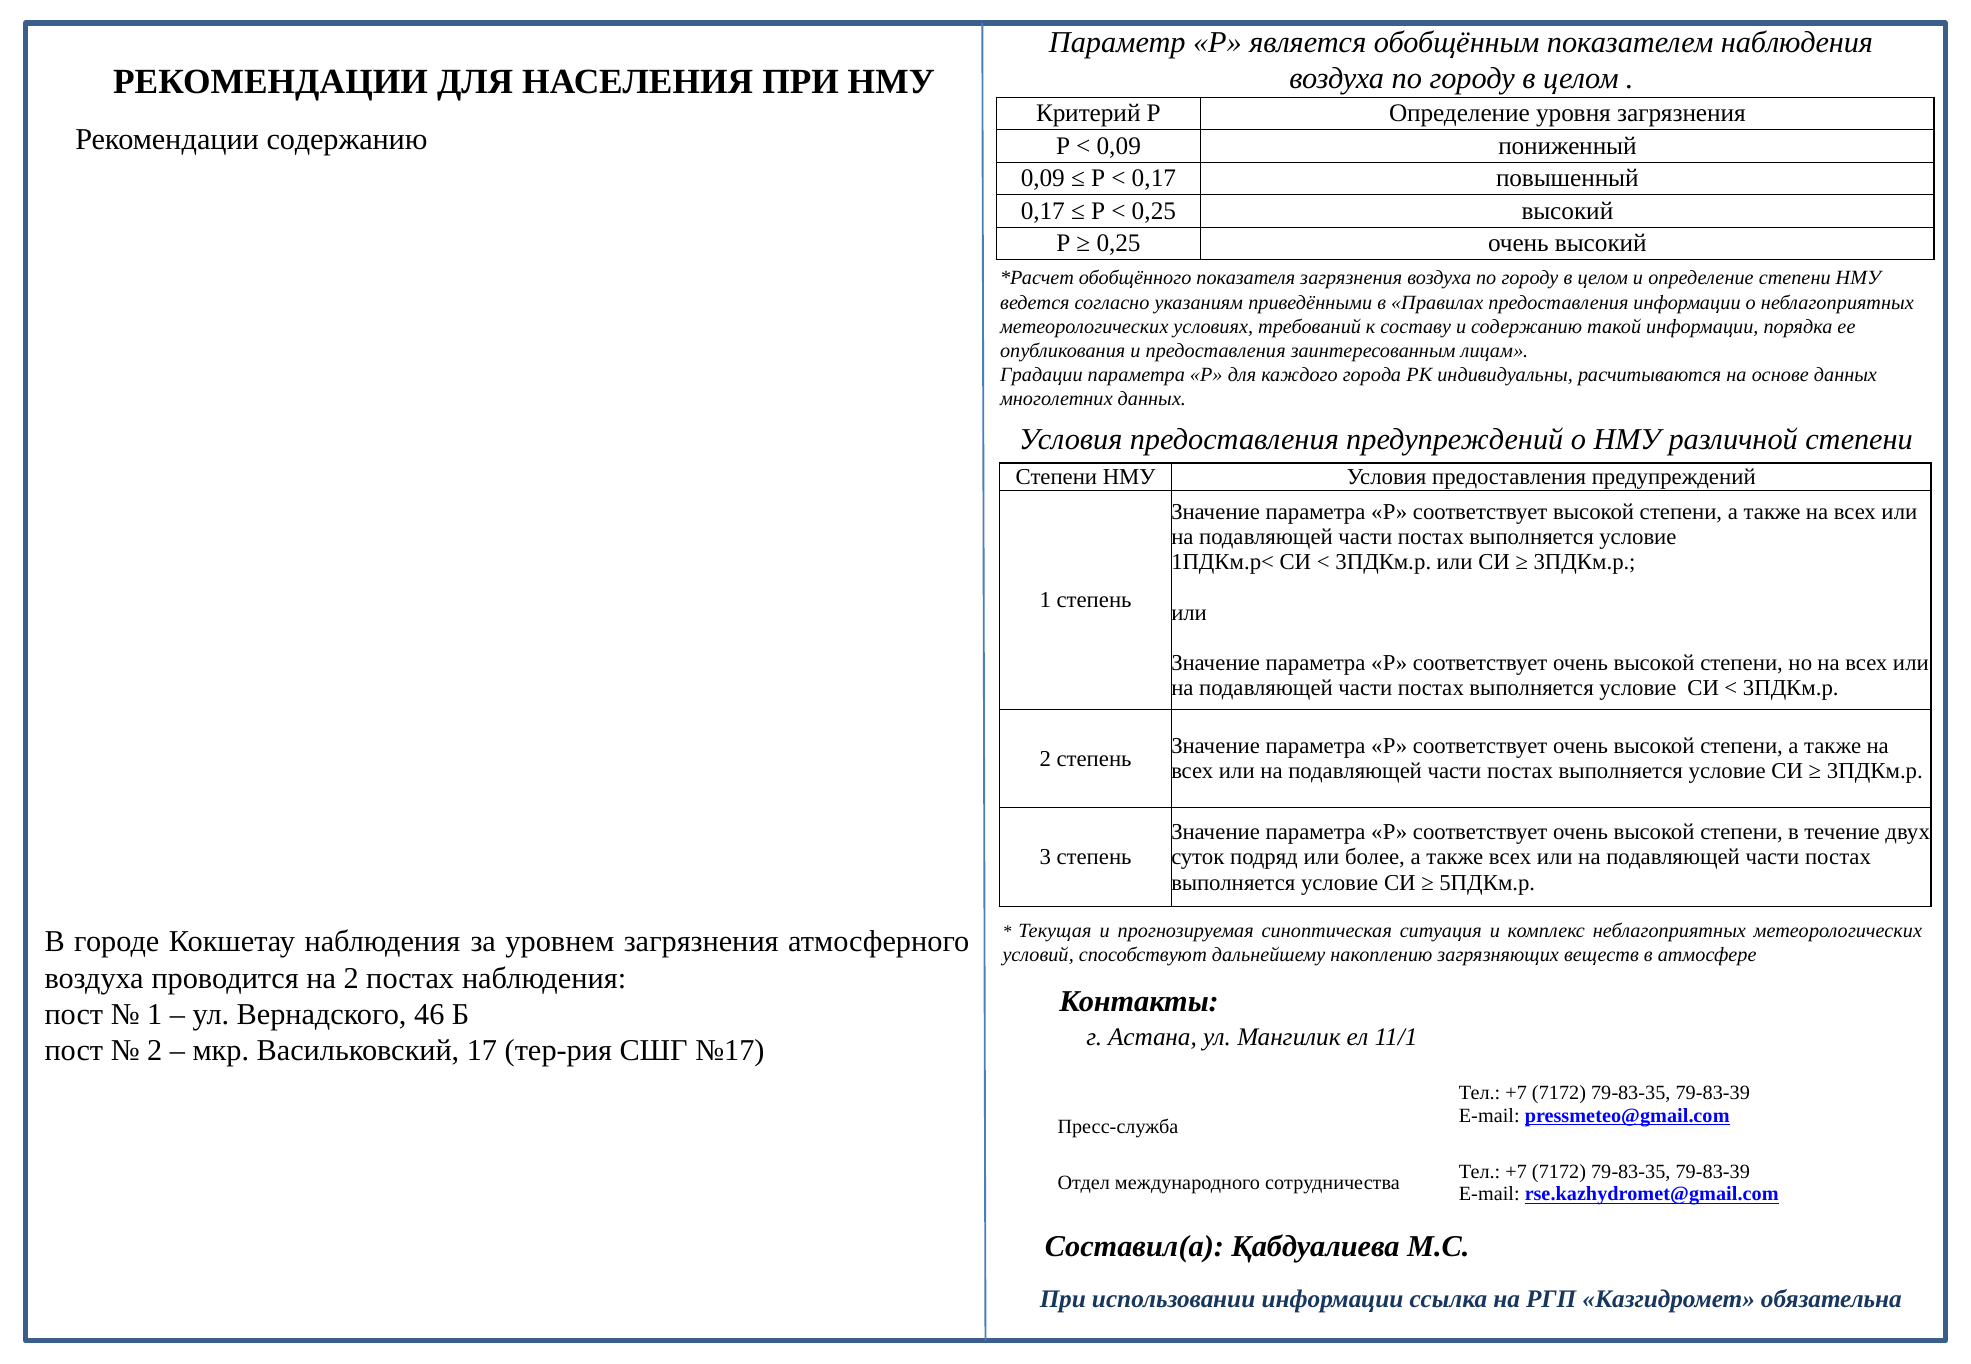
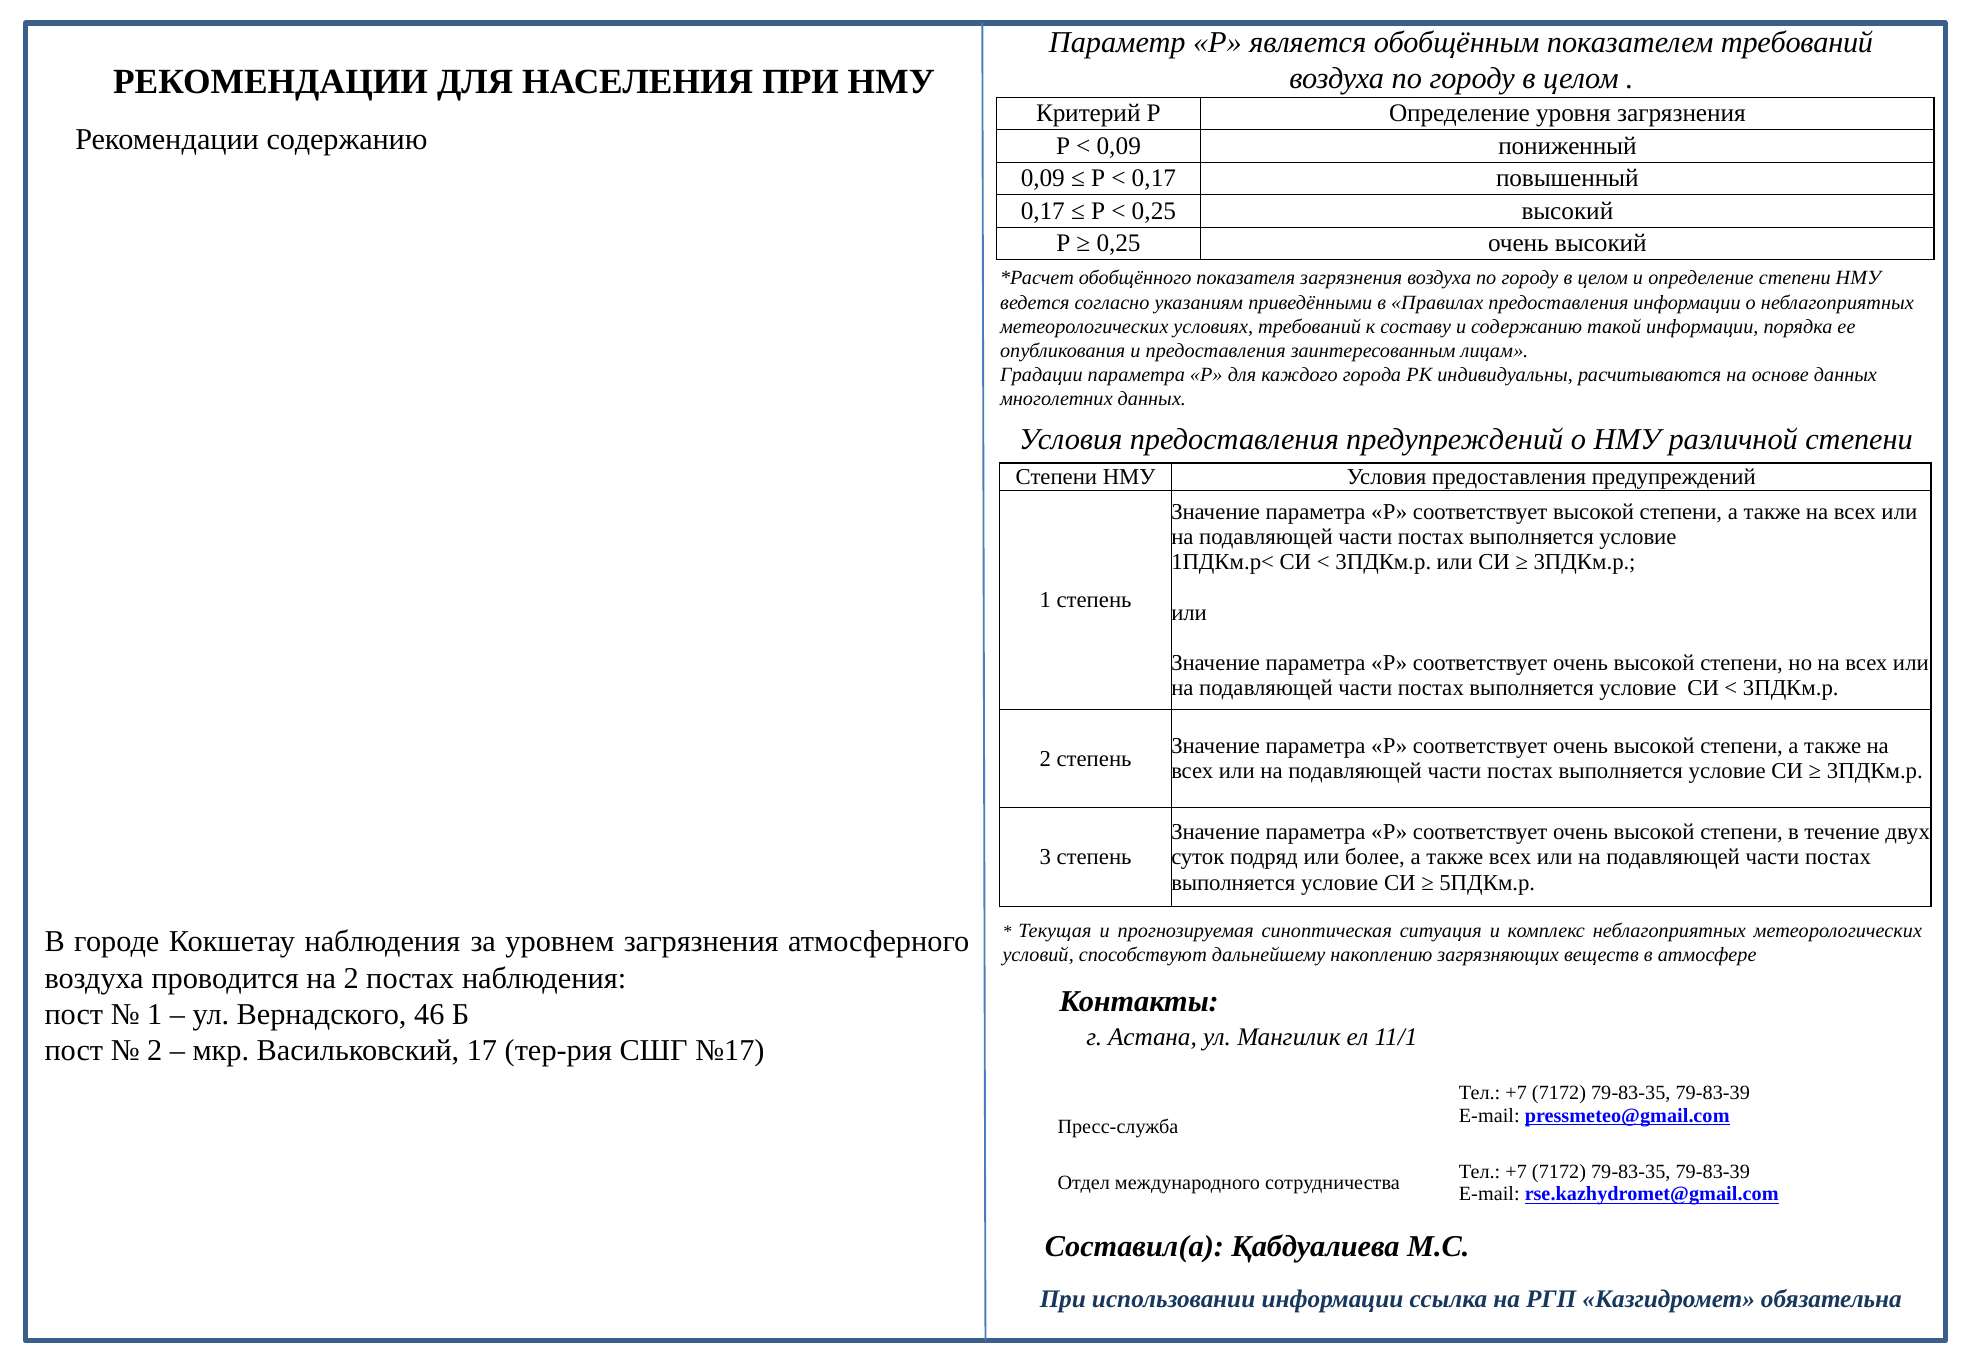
показателем наблюдения: наблюдения -> требований
